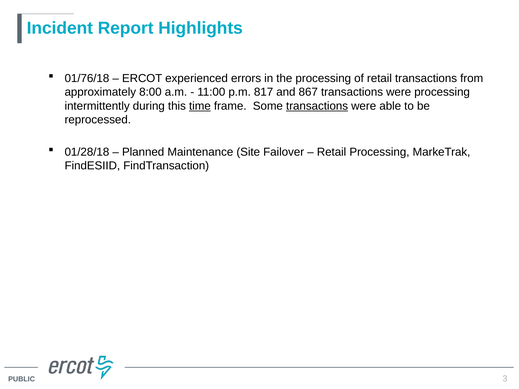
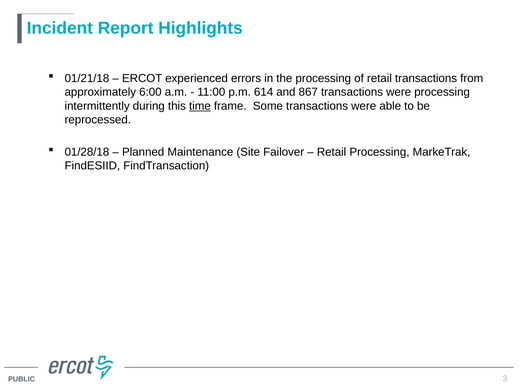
01/76/18: 01/76/18 -> 01/21/18
8:00: 8:00 -> 6:00
817: 817 -> 614
transactions at (317, 106) underline: present -> none
